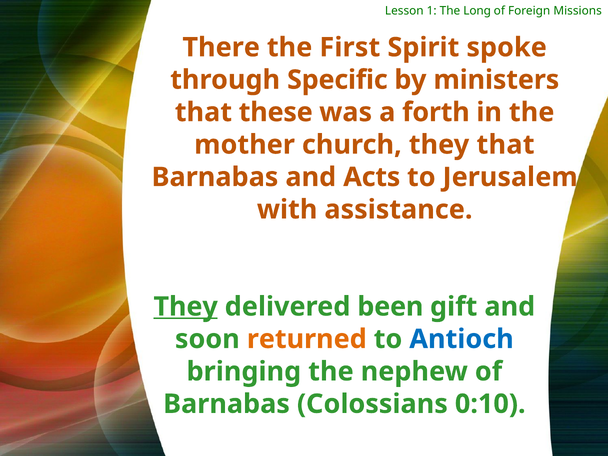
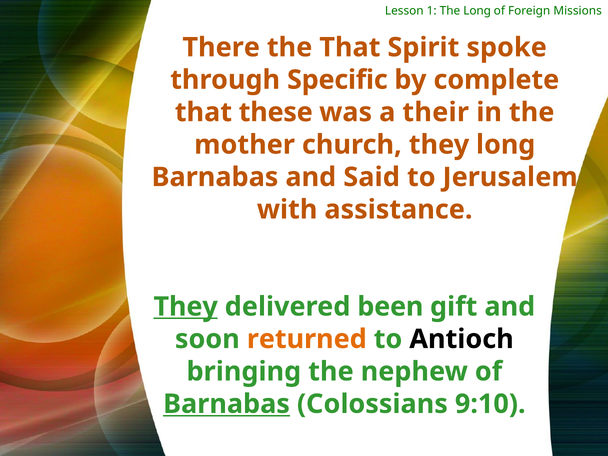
the First: First -> That
ministers: ministers -> complete
forth: forth -> their
they that: that -> long
Acts: Acts -> Said
Antioch colour: blue -> black
Barnabas at (226, 404) underline: none -> present
0:10: 0:10 -> 9:10
